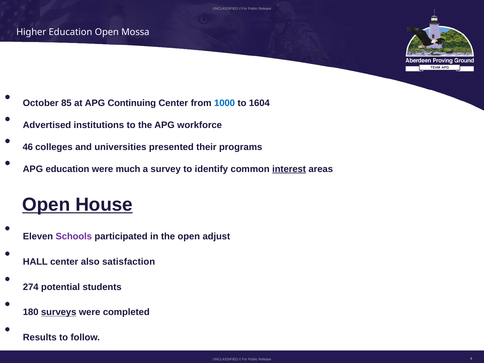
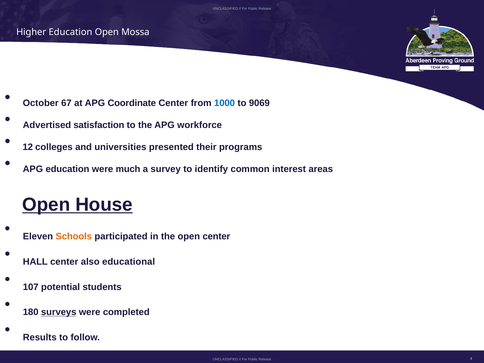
85: 85 -> 67
Continuing: Continuing -> Coordinate
1604: 1604 -> 9069
institutions: institutions -> satisfaction
46: 46 -> 12
interest underline: present -> none
Schools colour: purple -> orange
open adjust: adjust -> center
satisfaction: satisfaction -> educational
274: 274 -> 107
